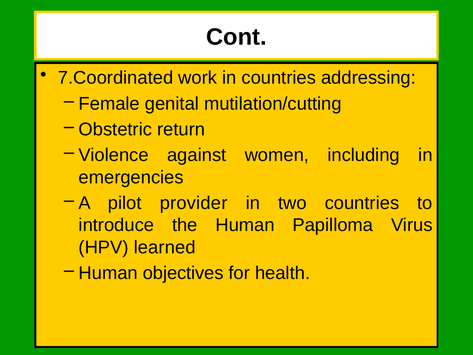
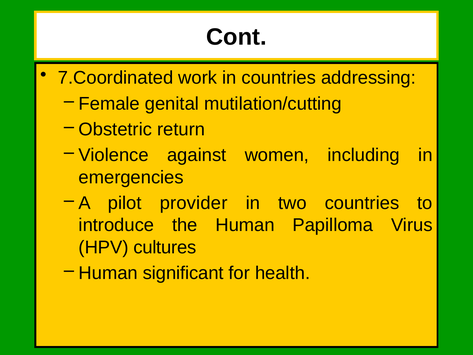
learned: learned -> cultures
objectives: objectives -> significant
